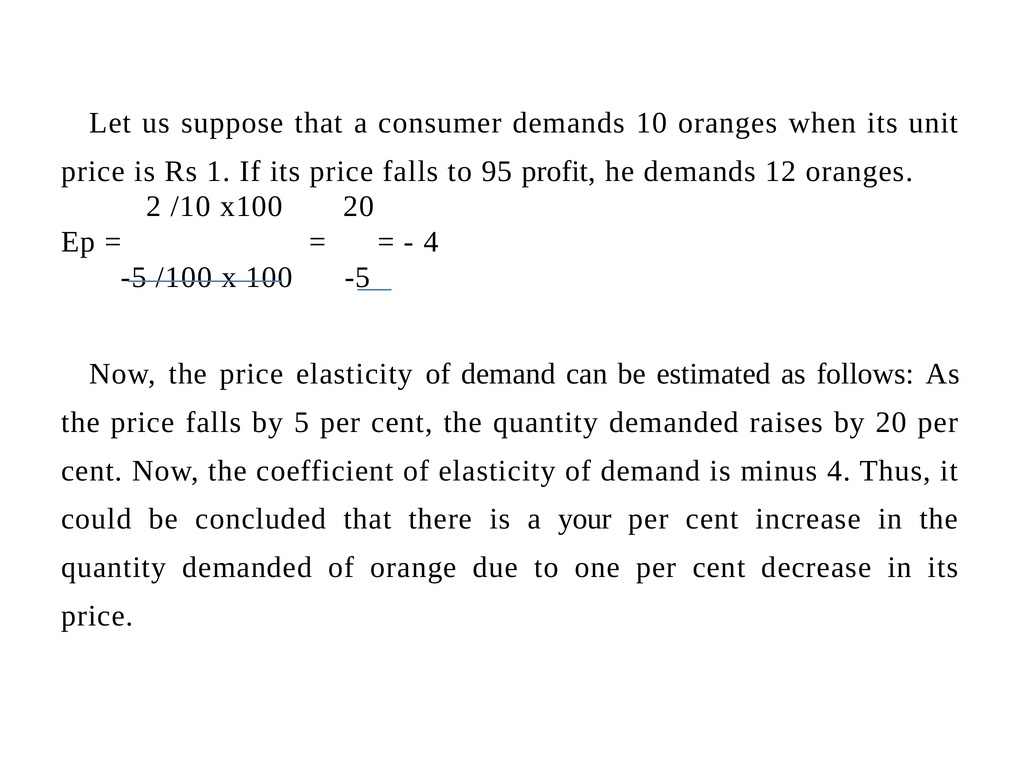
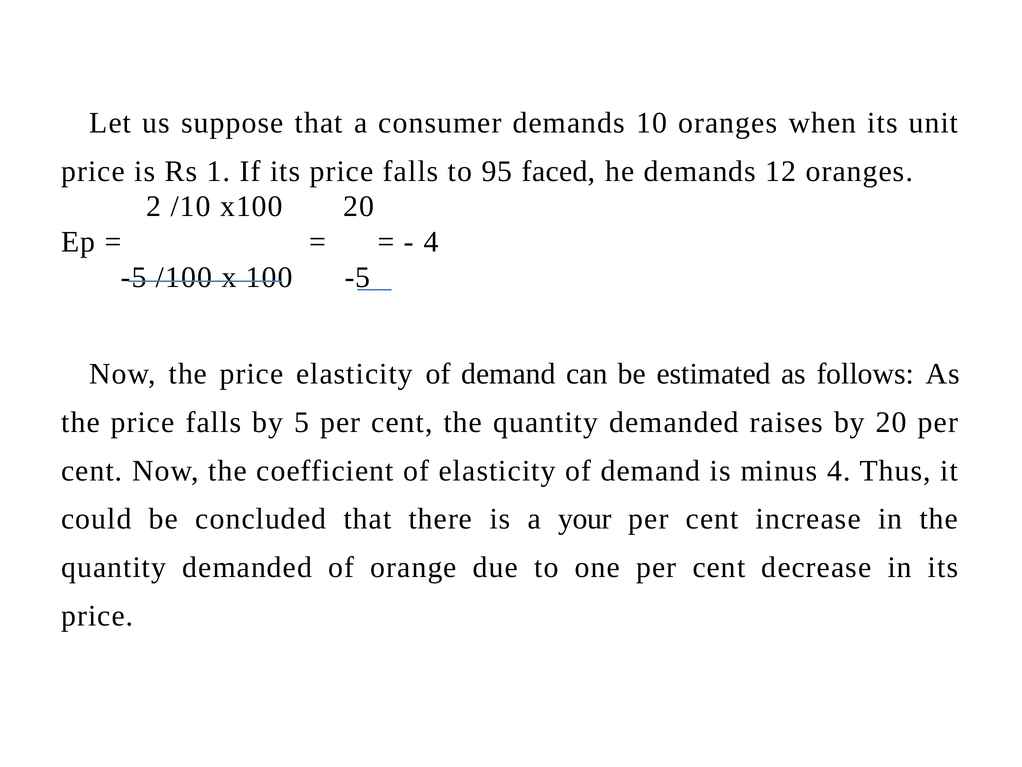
profit: profit -> faced
